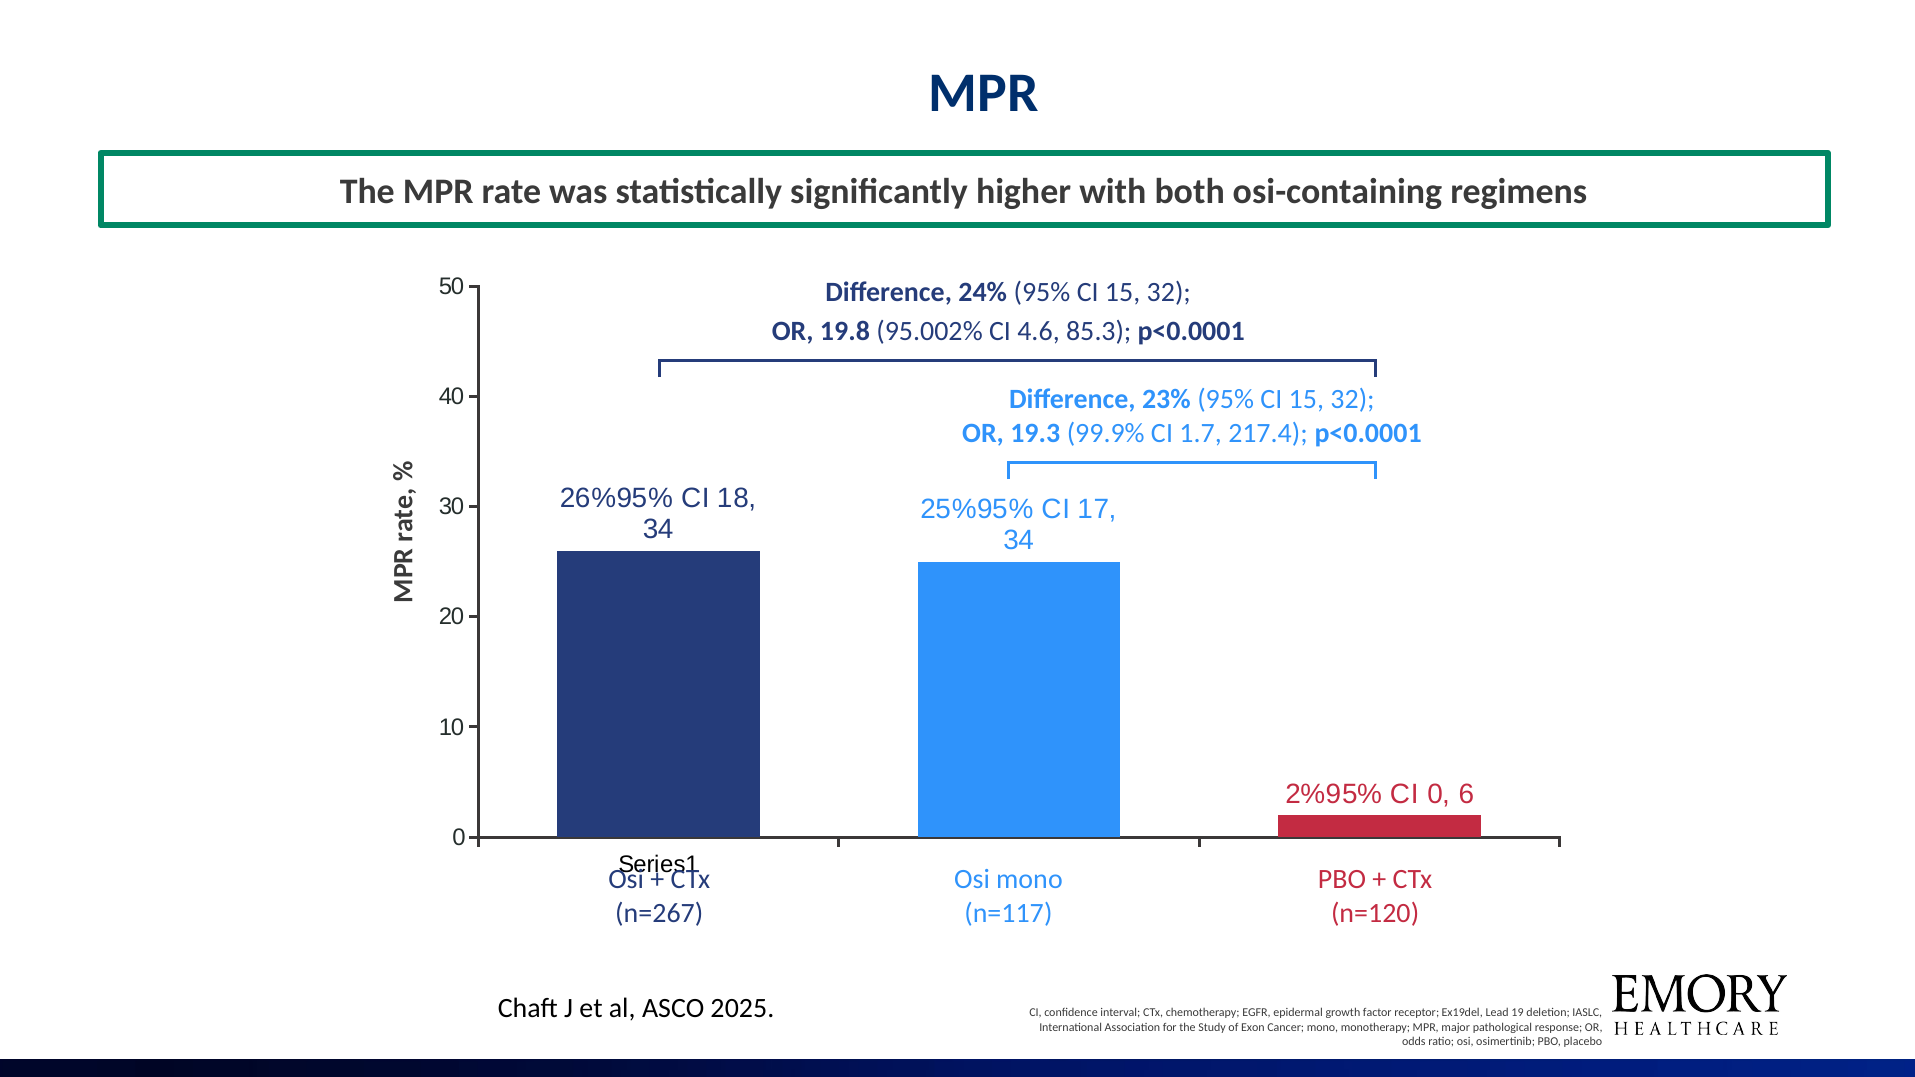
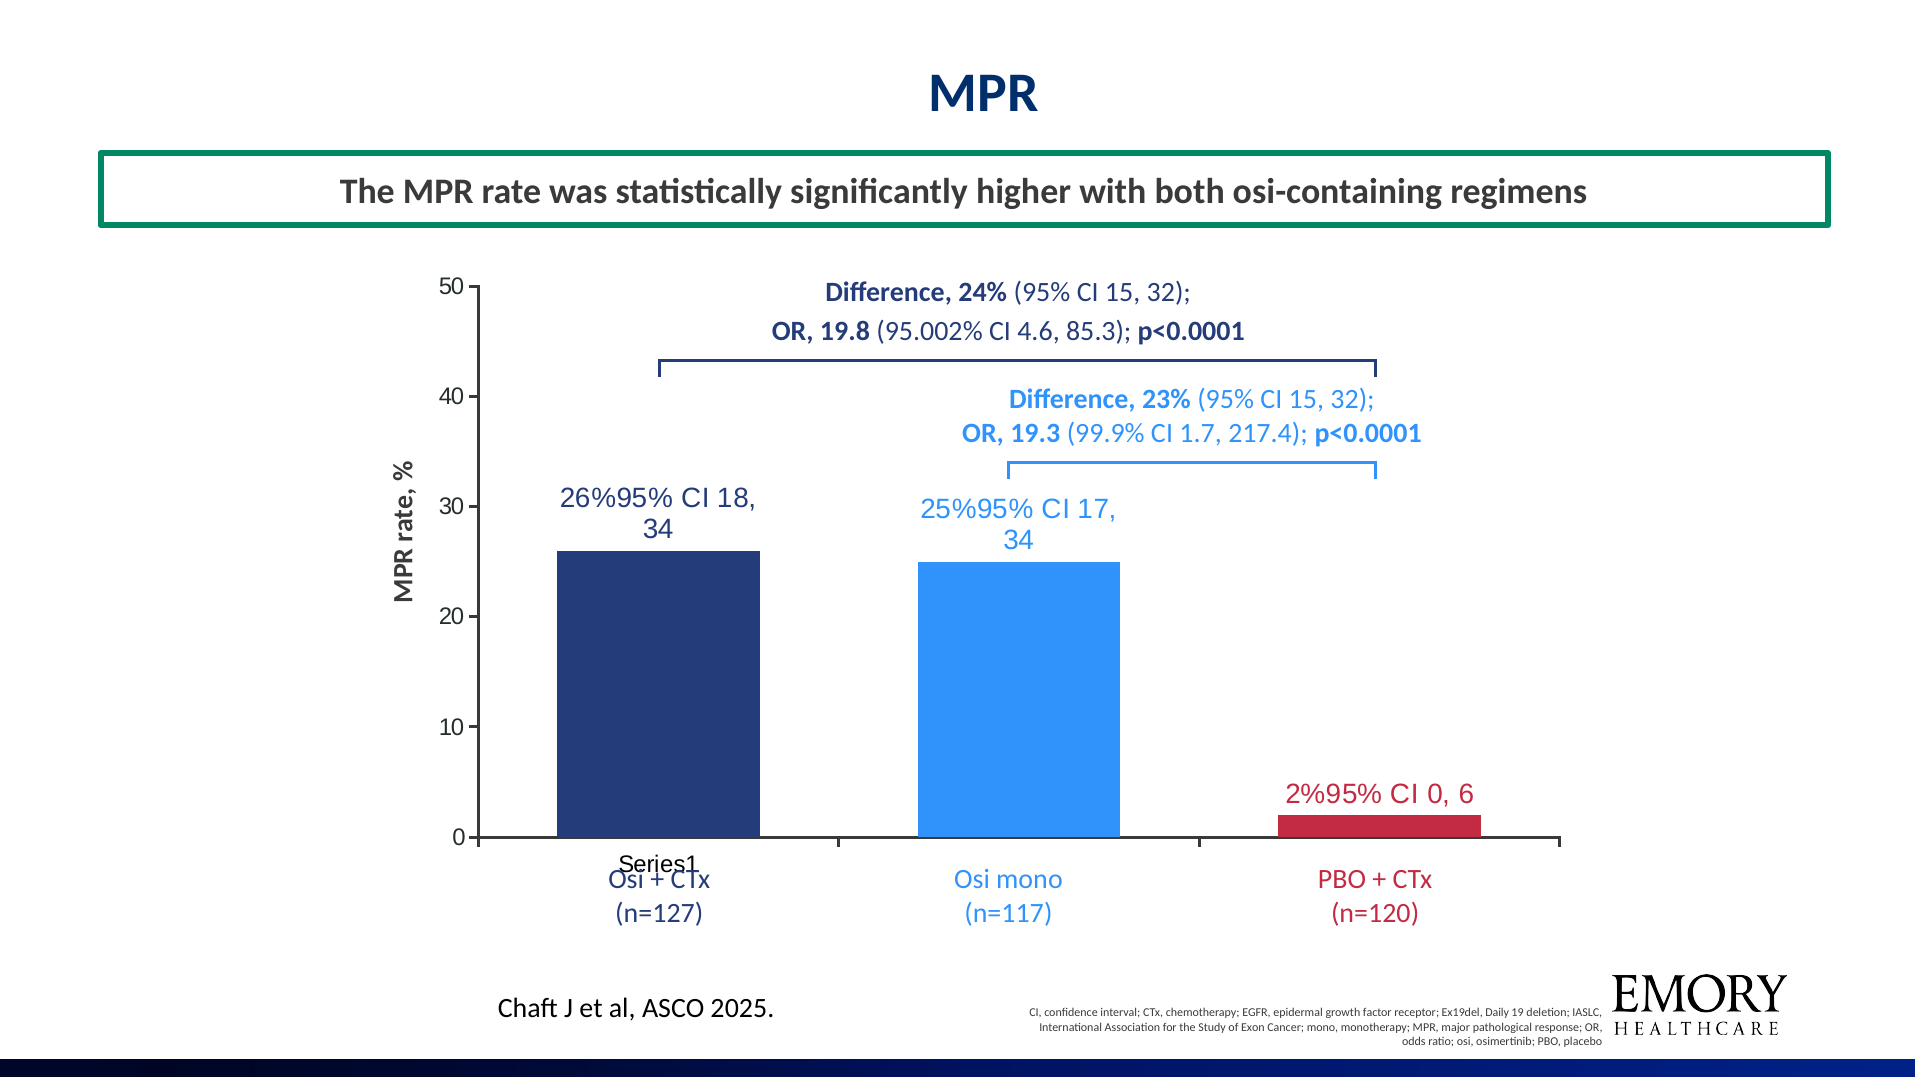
n=267: n=267 -> n=127
Lead: Lead -> Daily
